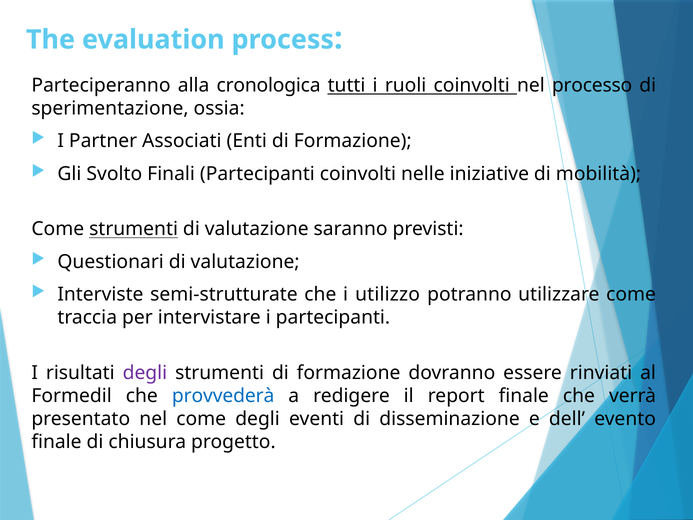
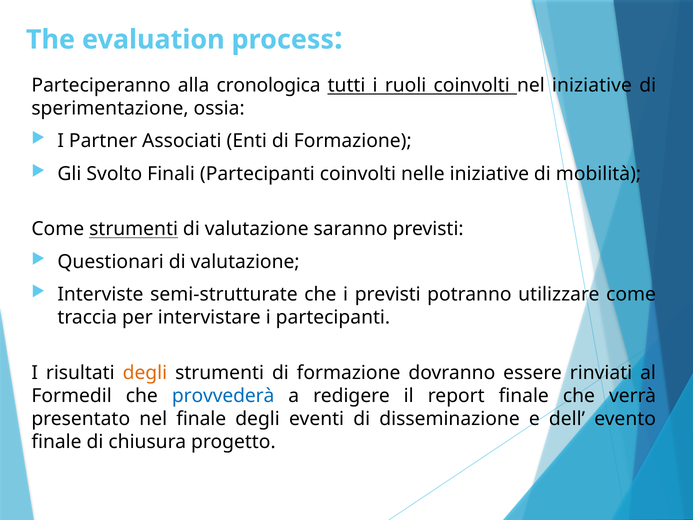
nel processo: processo -> iniziative
i utilizzo: utilizzo -> previsti
degli at (145, 373) colour: purple -> orange
nel come: come -> finale
